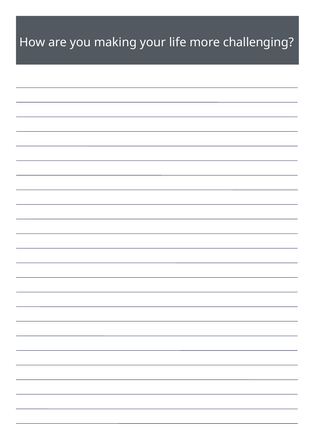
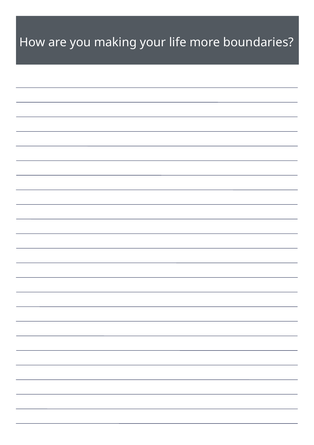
challenging: challenging -> boundaries
